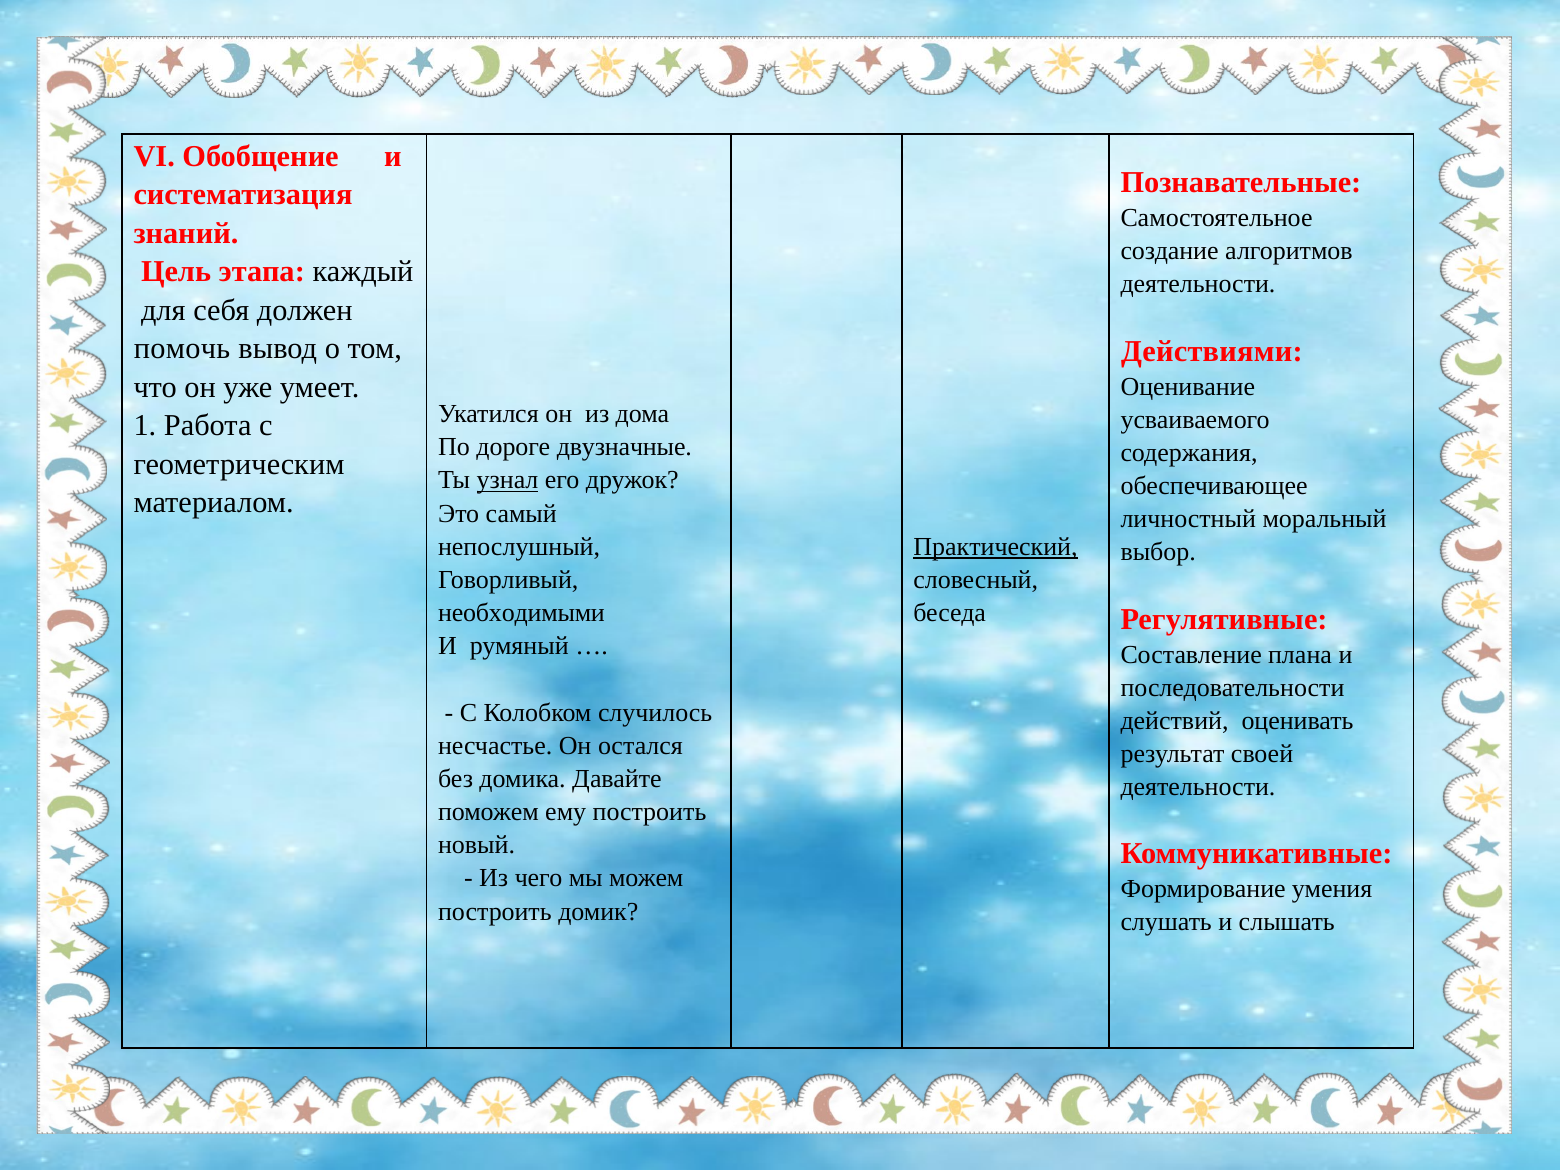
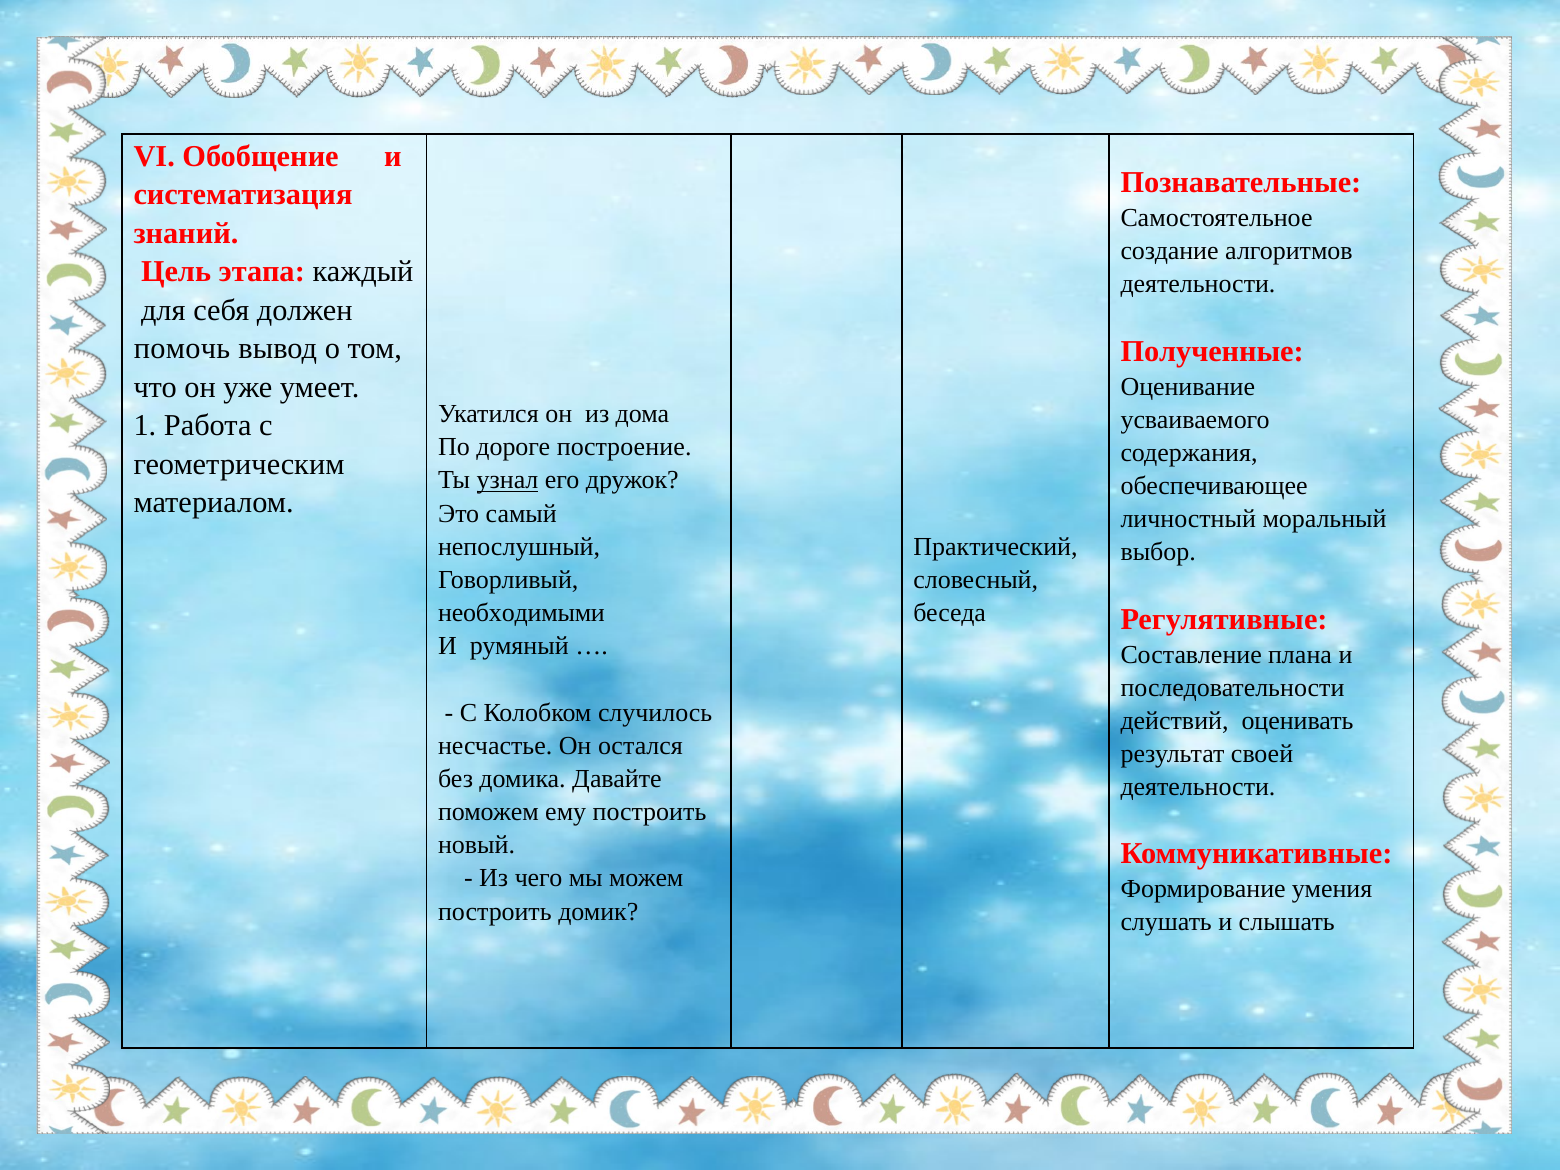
Действиями: Действиями -> Полученные
двузначные: двузначные -> построение
Практический underline: present -> none
